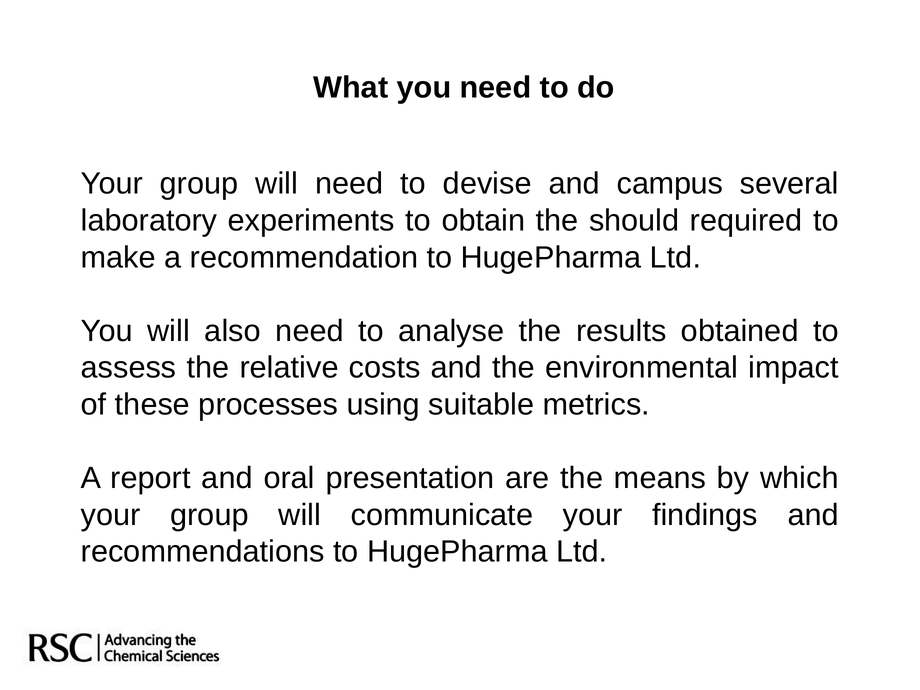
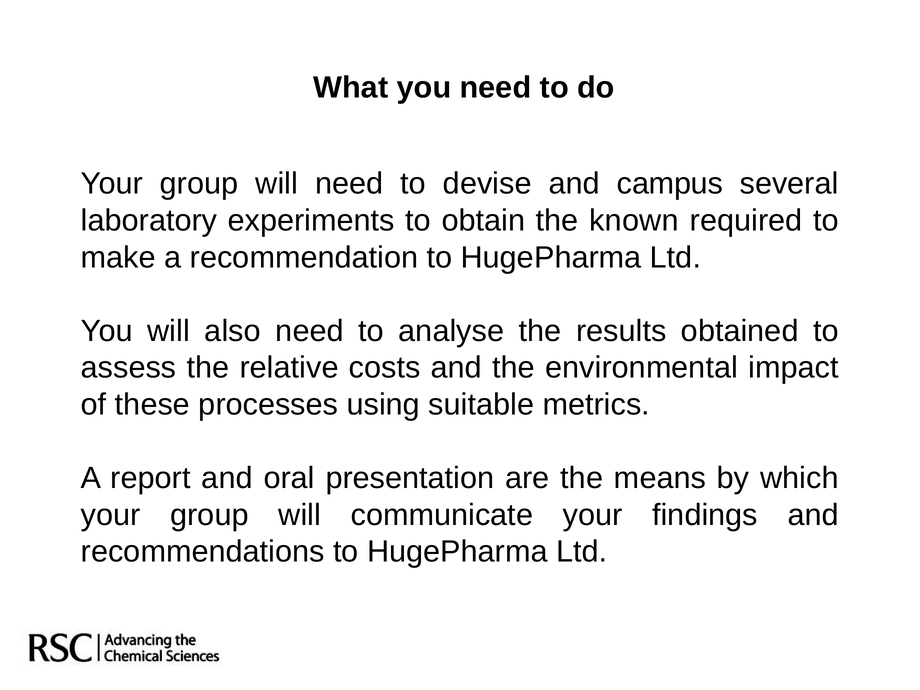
should: should -> known
